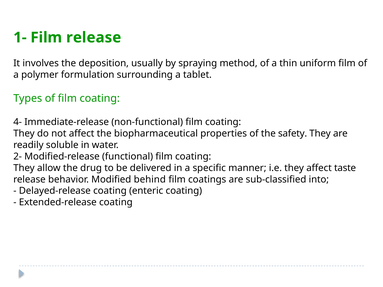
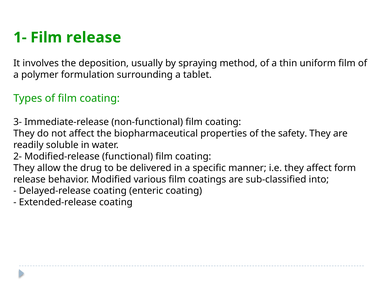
4-: 4- -> 3-
taste: taste -> form
behind: behind -> various
